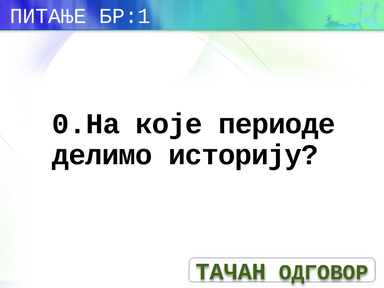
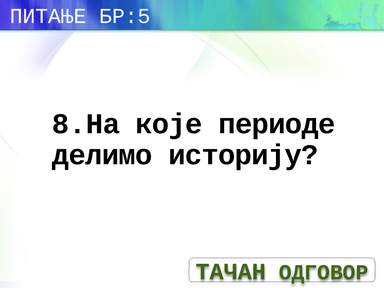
БР:1: БР:1 -> БР:5
0.На: 0.На -> 8.На
